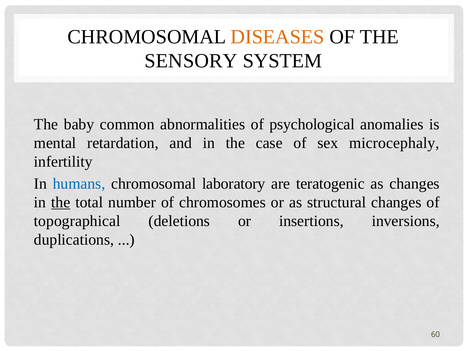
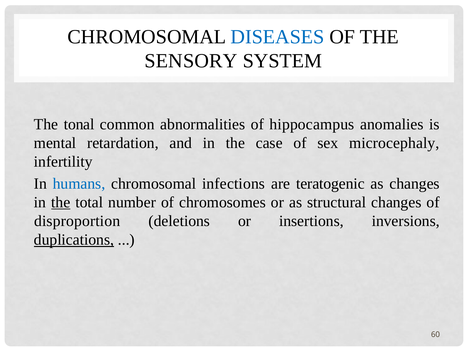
DISEASES colour: orange -> blue
baby: baby -> tonal
psychological: psychological -> hippocampus
laboratory: laboratory -> infections
topographical: topographical -> disproportion
duplications underline: none -> present
